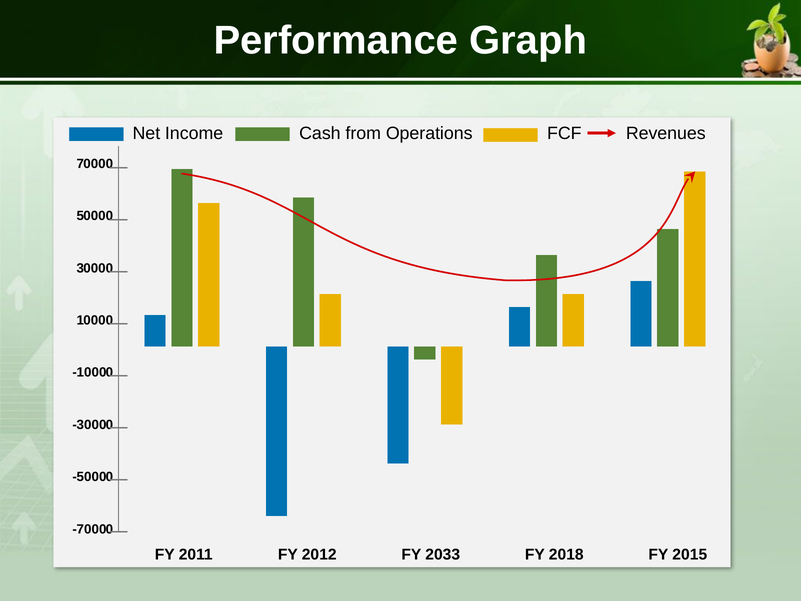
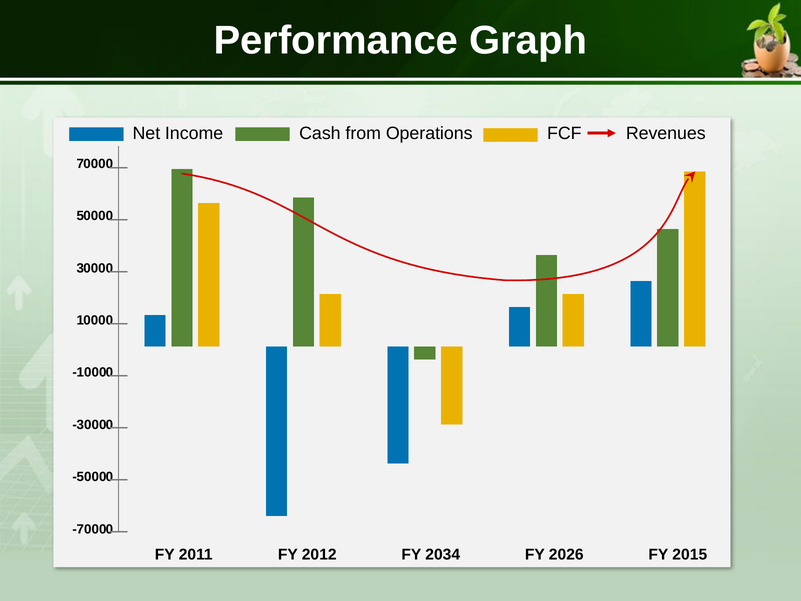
2033: 2033 -> 2034
2018: 2018 -> 2026
